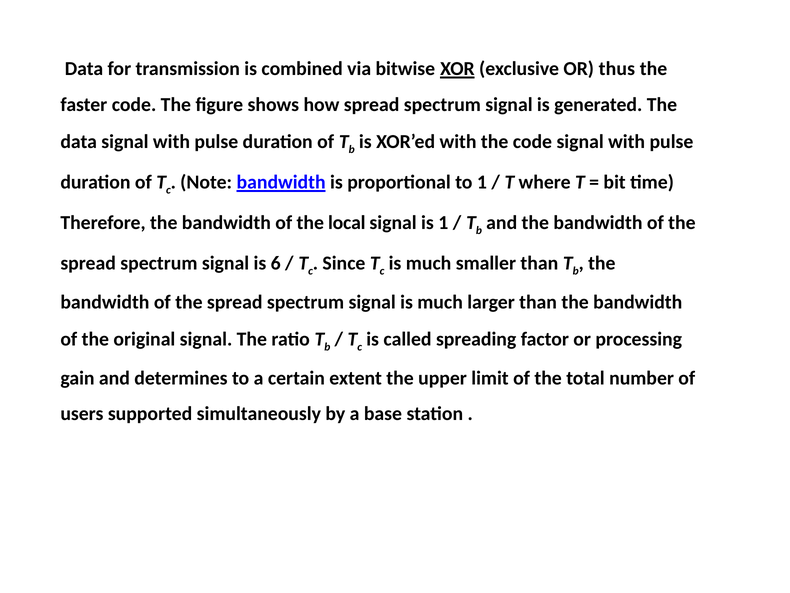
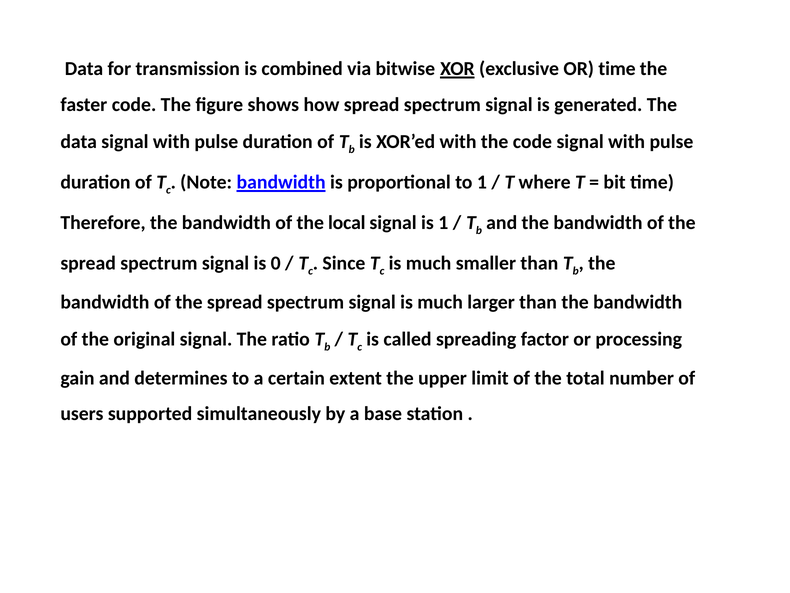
OR thus: thus -> time
6: 6 -> 0
